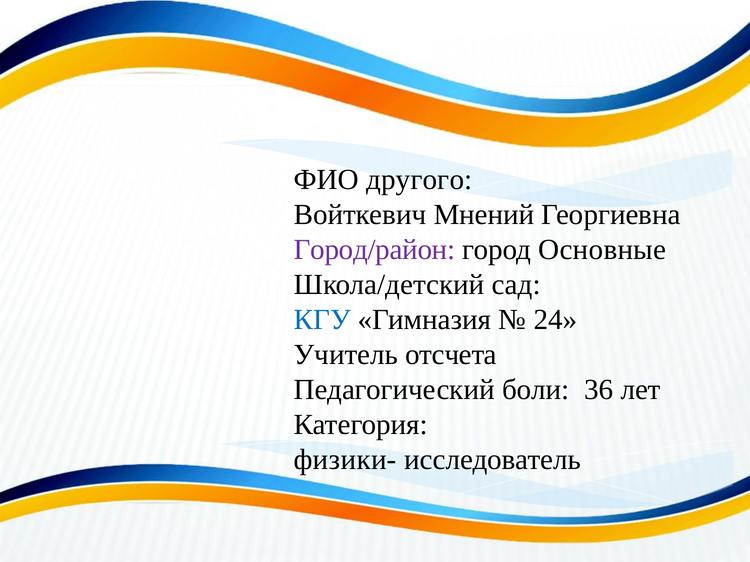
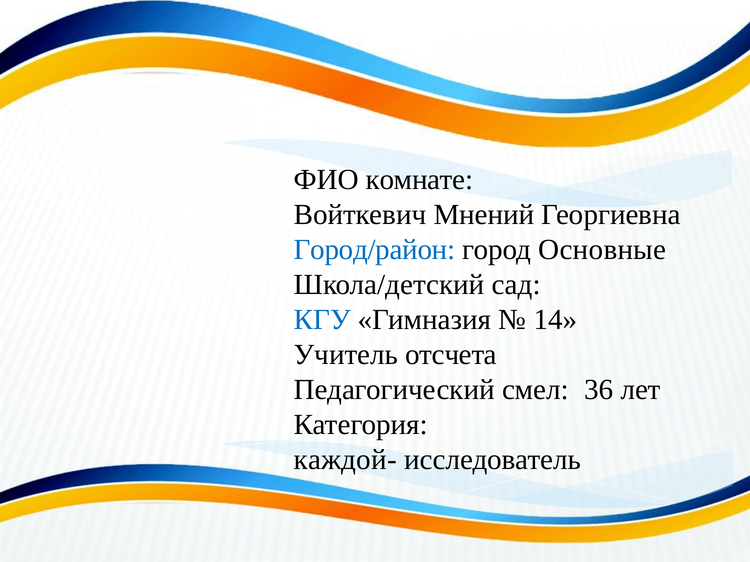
другого: другого -> комнате
Город/район colour: purple -> blue
24: 24 -> 14
боли: боли -> смел
физики-: физики- -> каждой-
